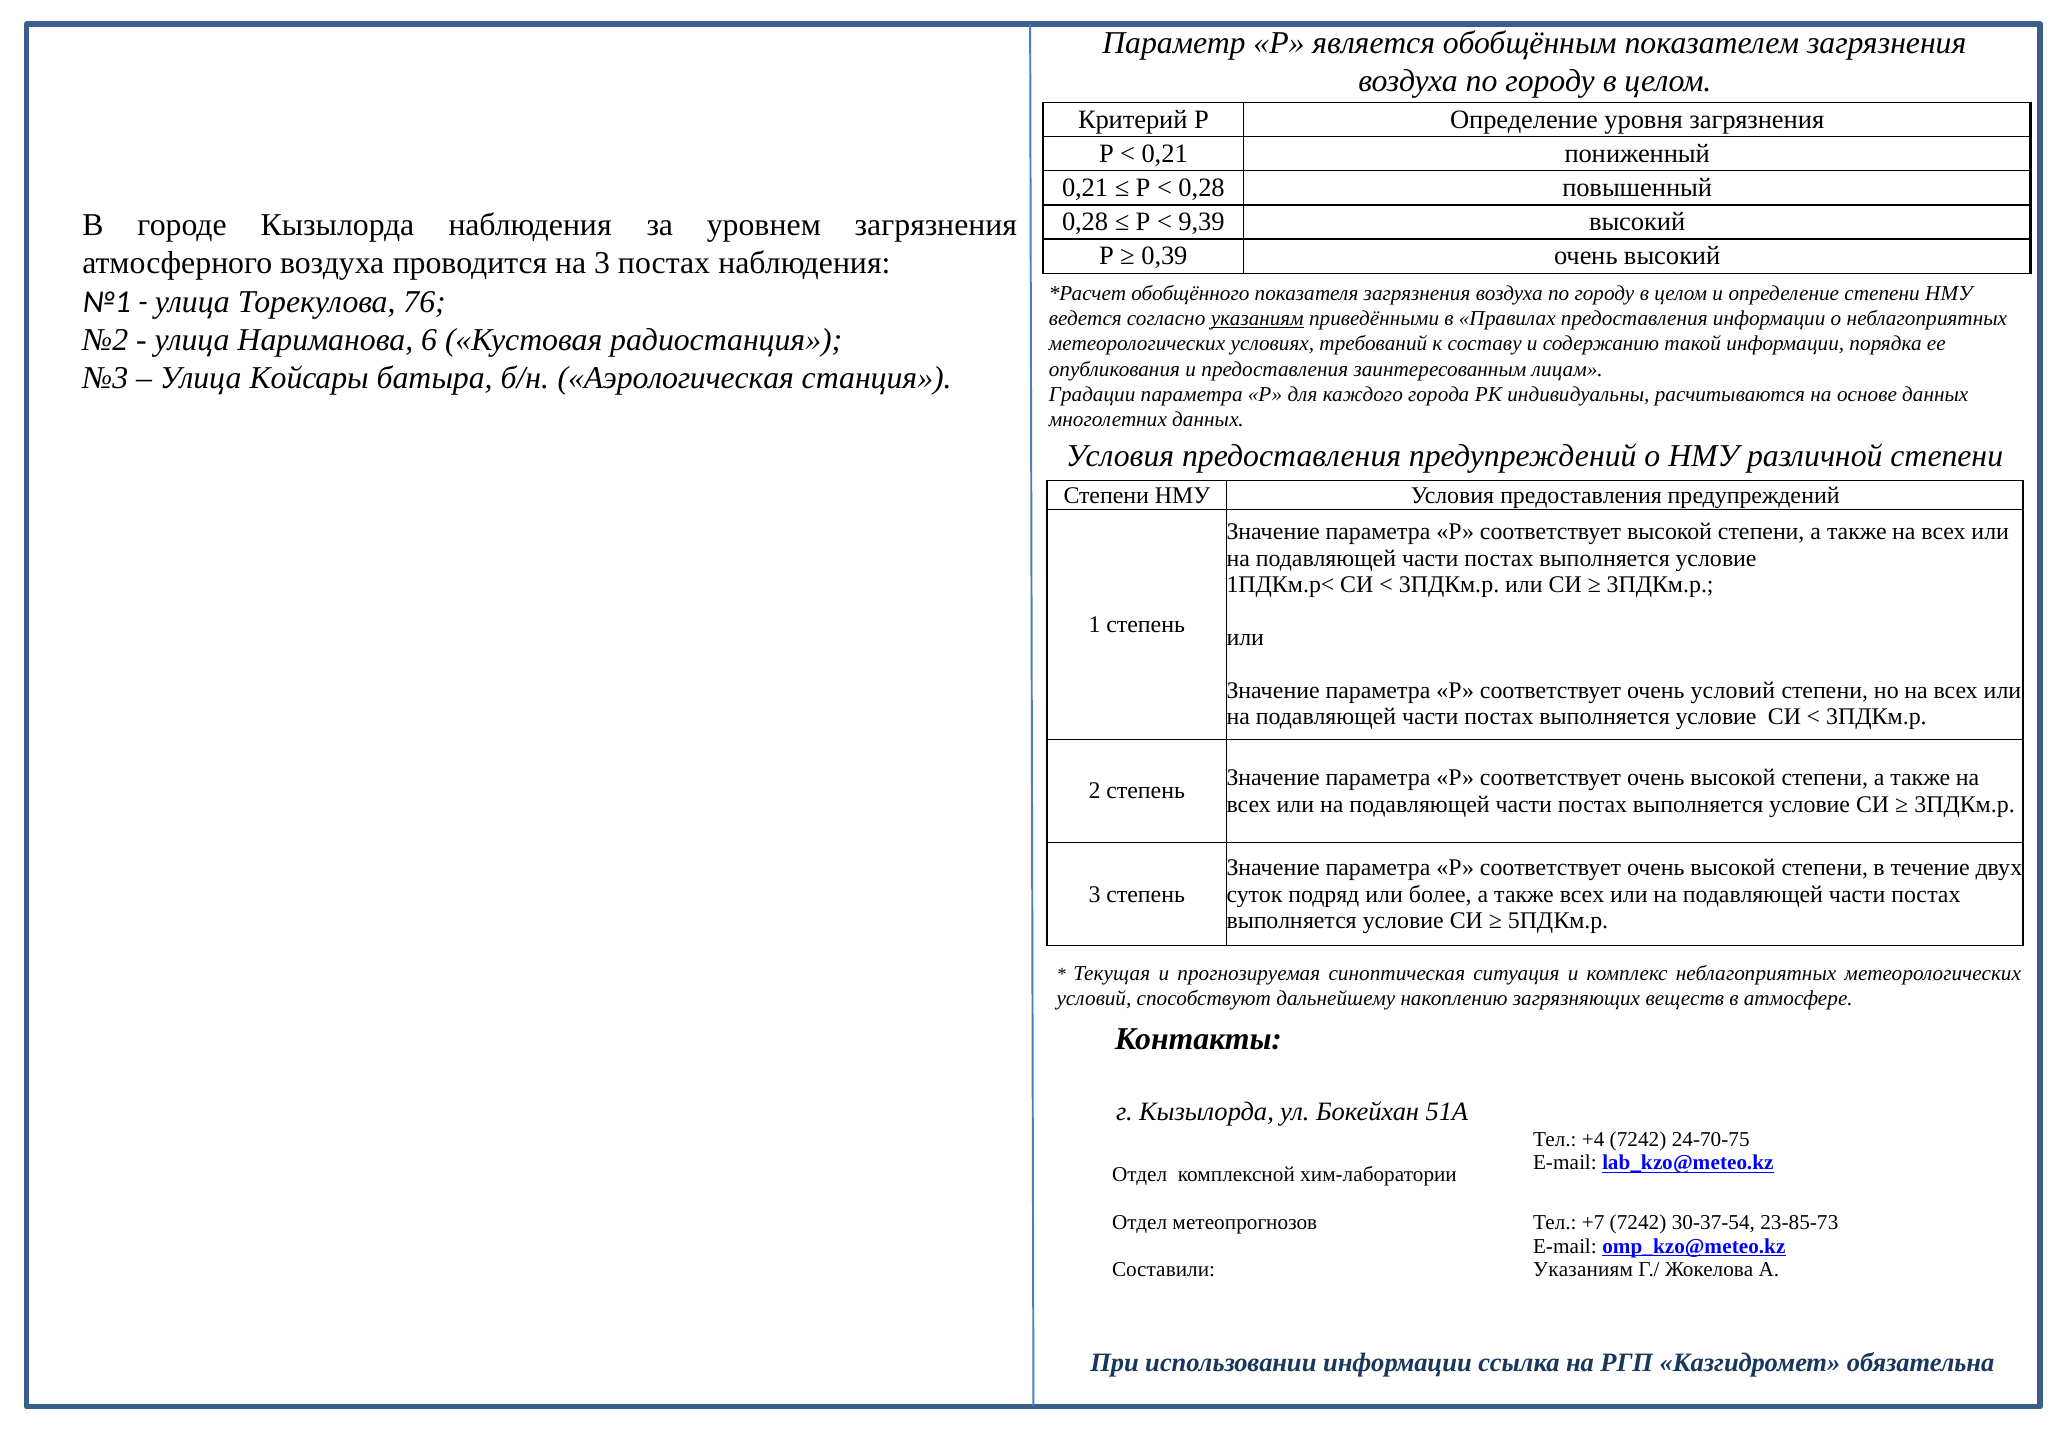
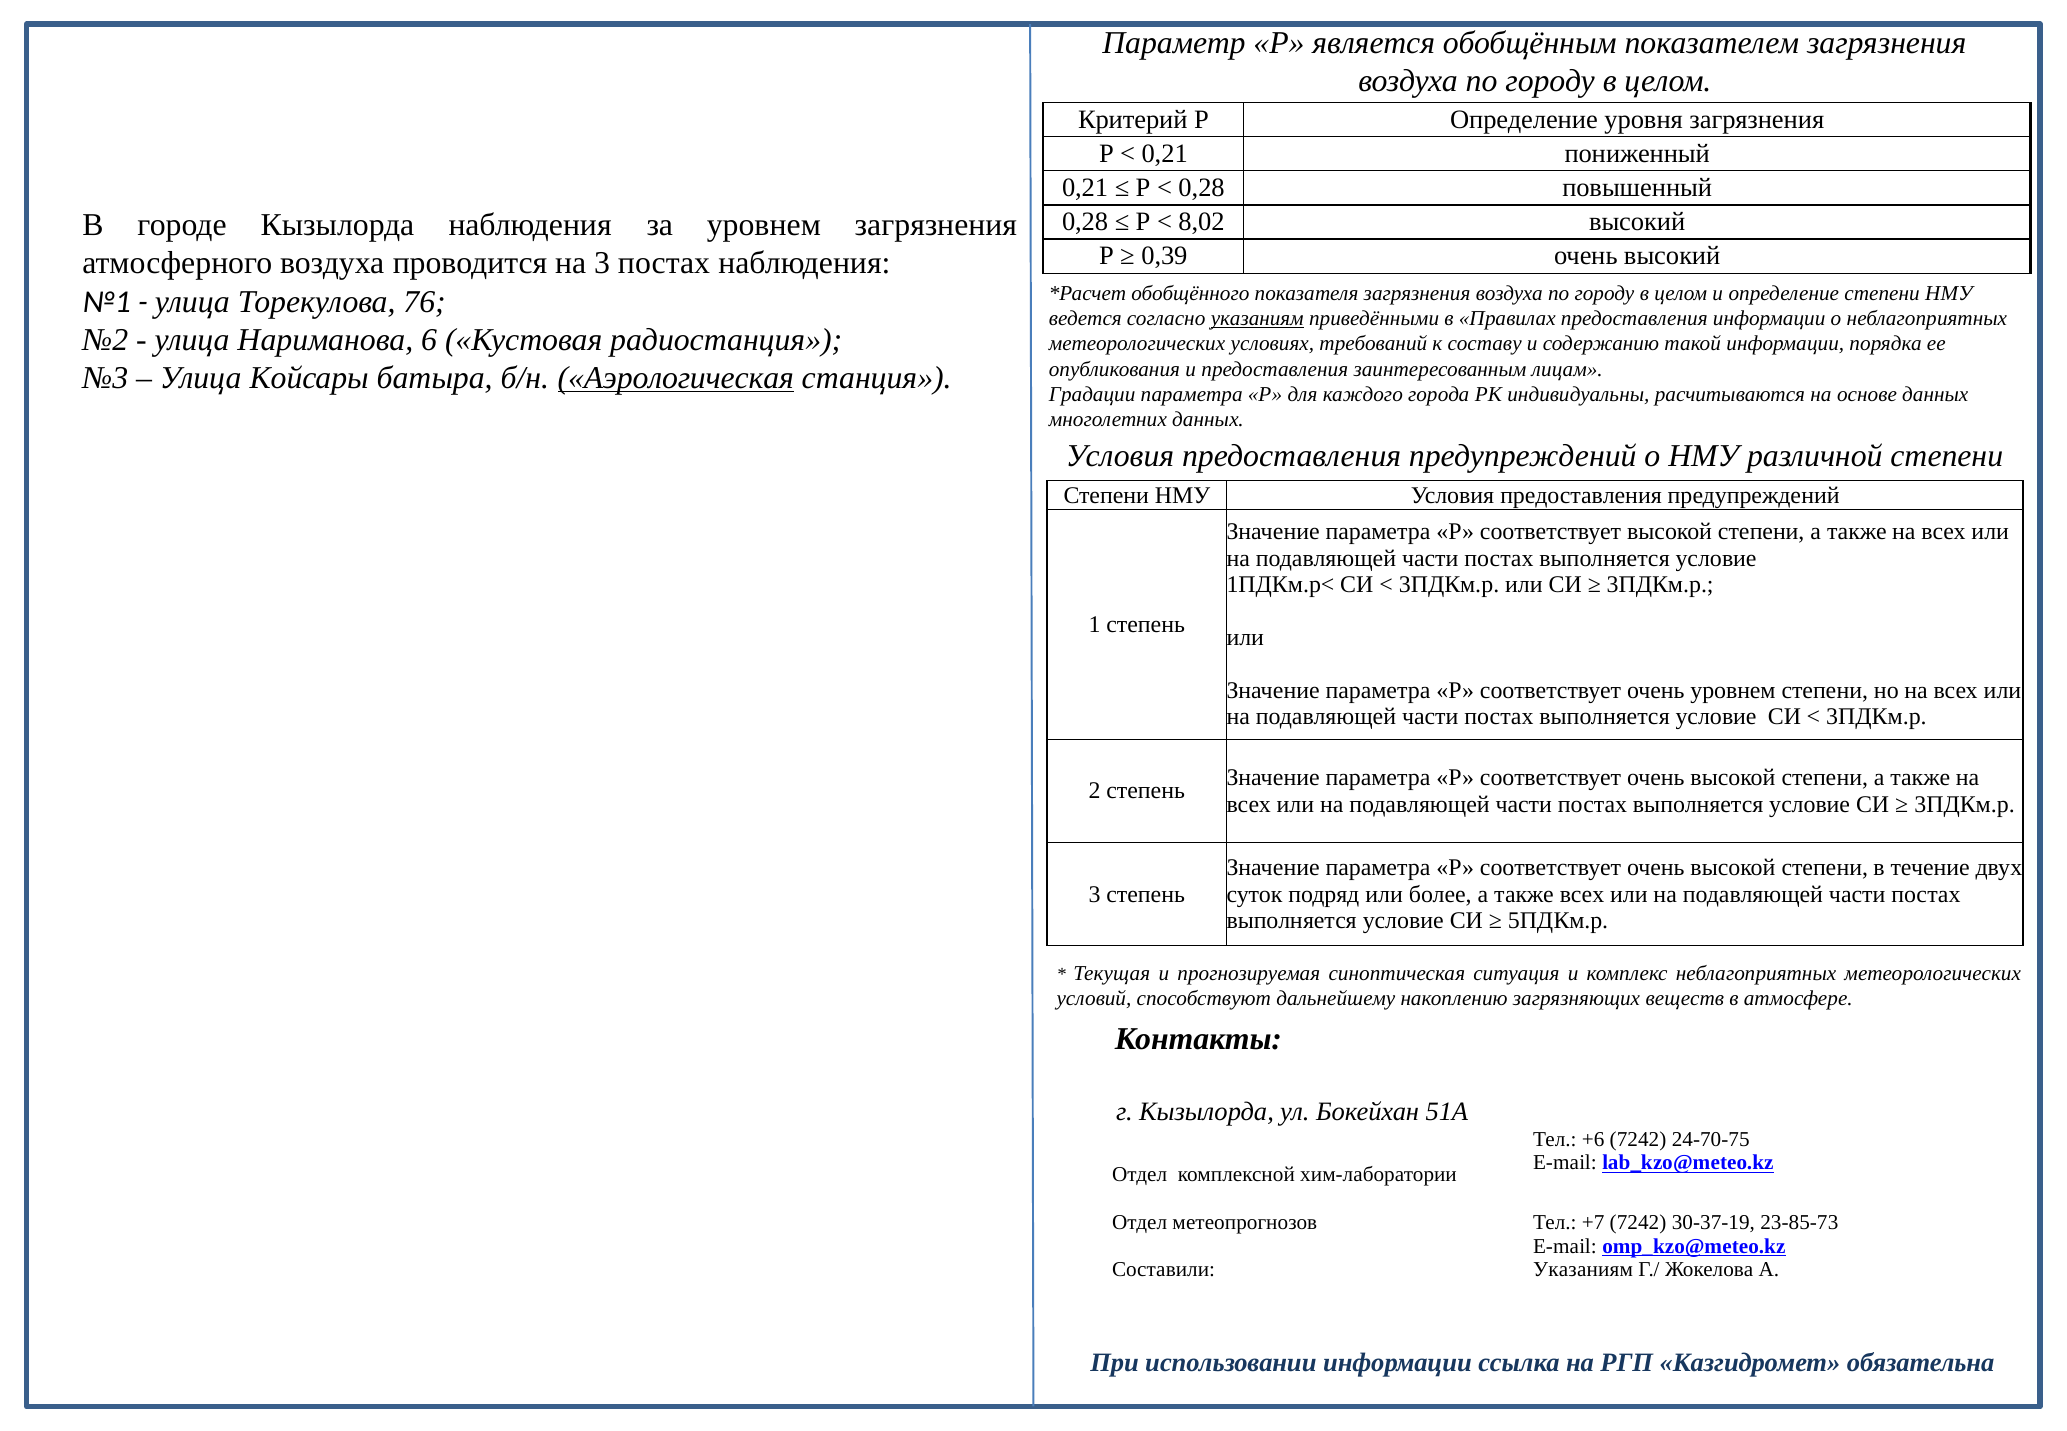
9,39: 9,39 -> 8,02
Аэрологическая underline: none -> present
очень условий: условий -> уровнем
+4: +4 -> +6
30-37-54: 30-37-54 -> 30-37-19
